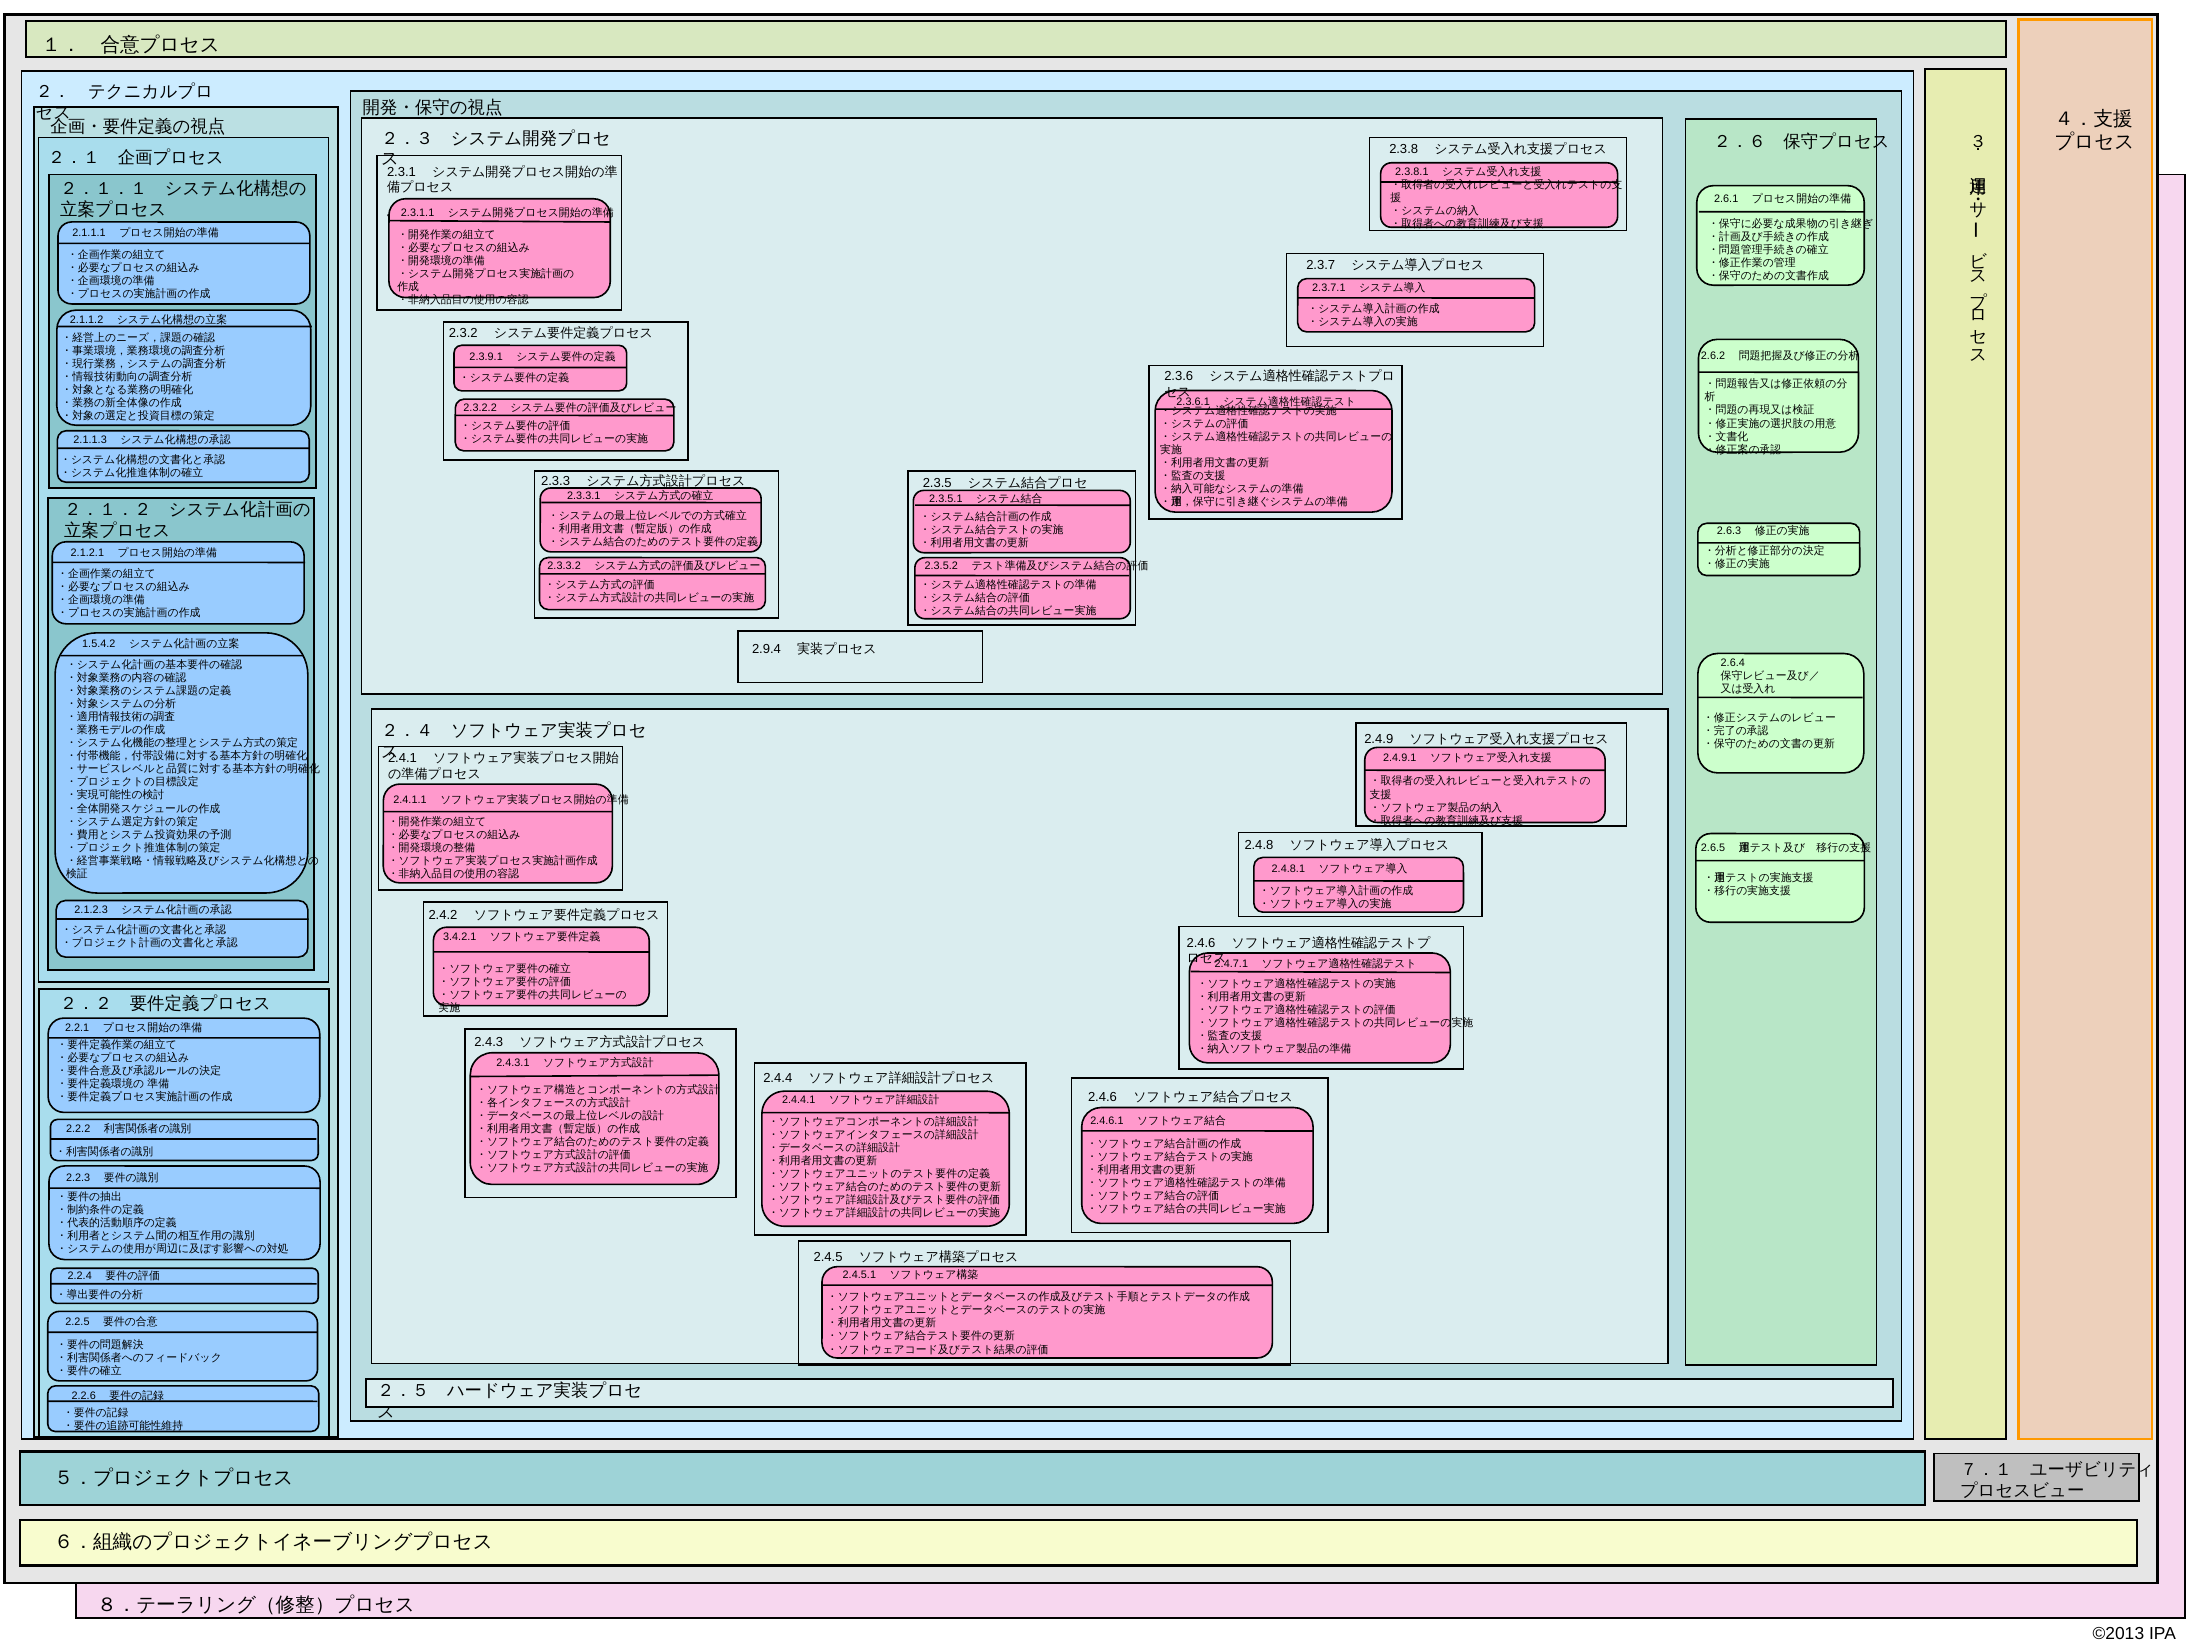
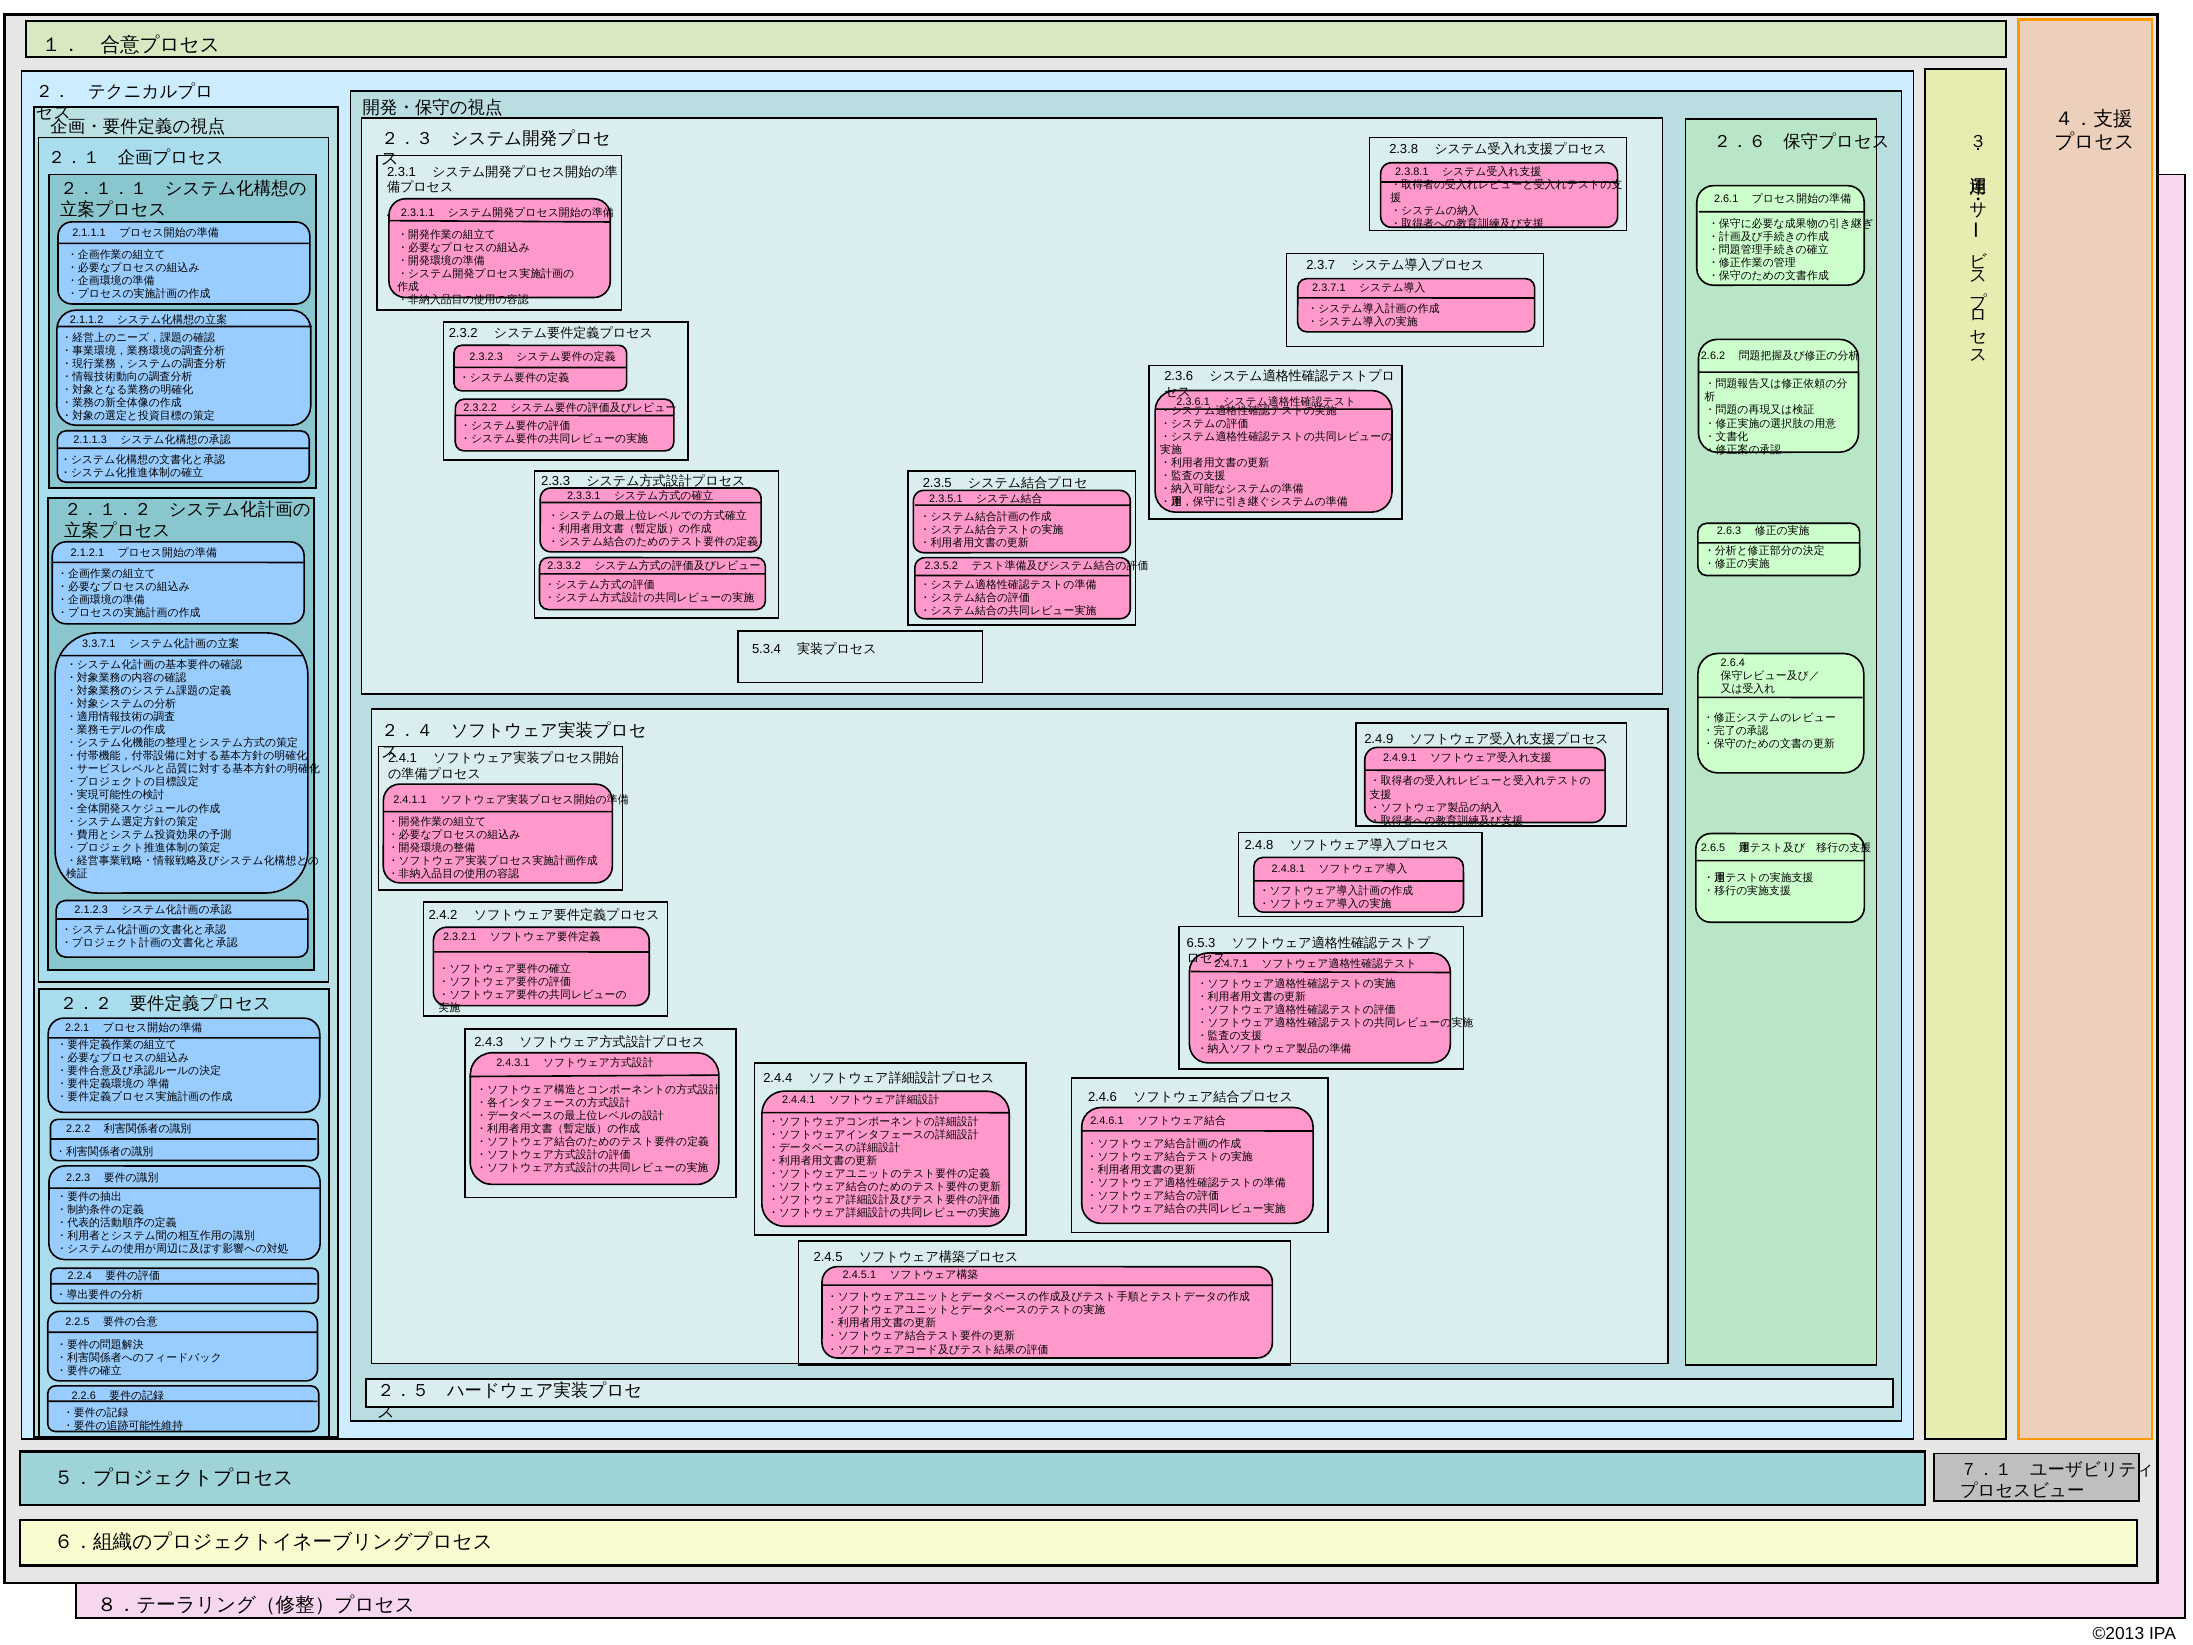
2.3.9.1: 2.3.9.1 -> 2.3.2.3
1.5.4.2: 1.5.4.2 -> 3.3.7.1
2.9.4: 2.9.4 -> 5.3.4
3.4.2.1: 3.4.2.1 -> 2.3.2.1
2.4.6 at (1201, 943): 2.4.6 -> 6.5.3
